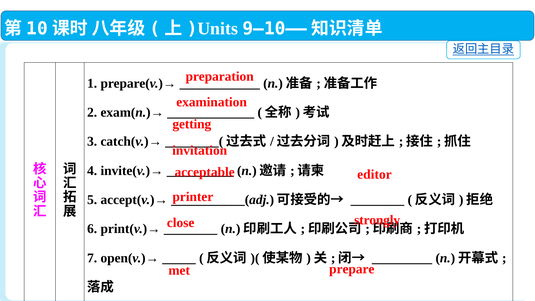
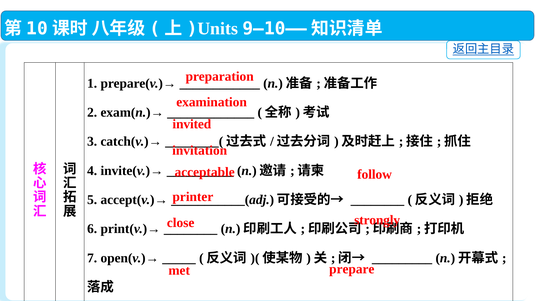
getting: getting -> invited
editor: editor -> follow
